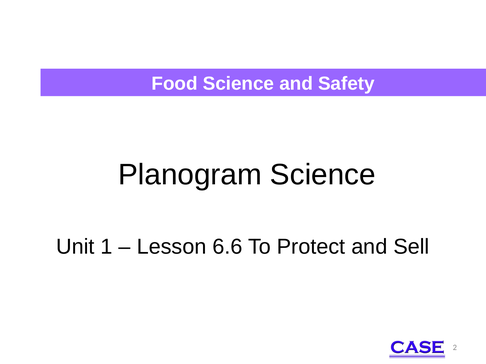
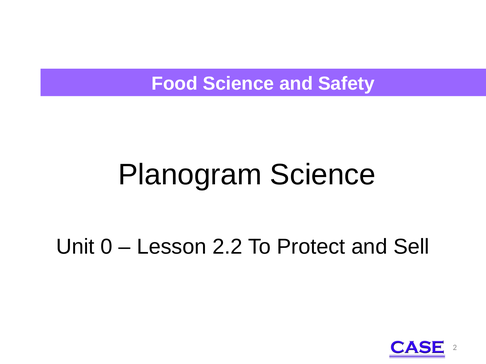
1: 1 -> 0
6.6: 6.6 -> 2.2
